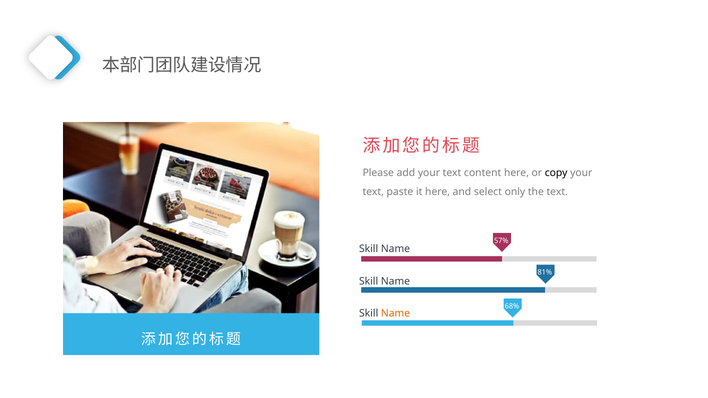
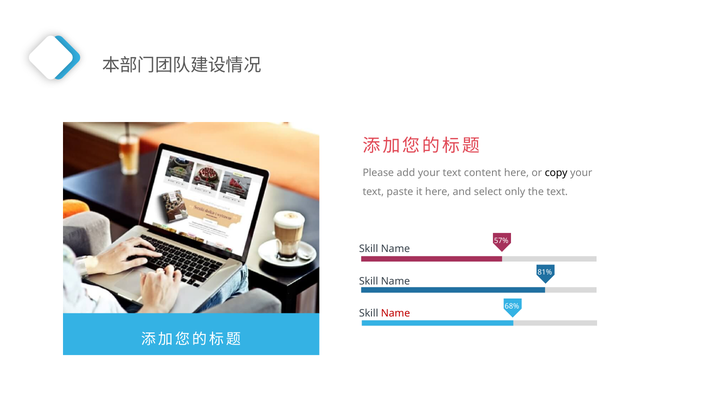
Name at (396, 313) colour: orange -> red
